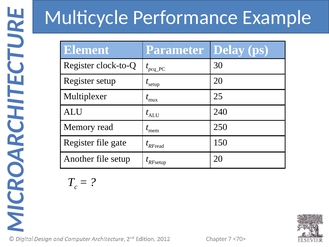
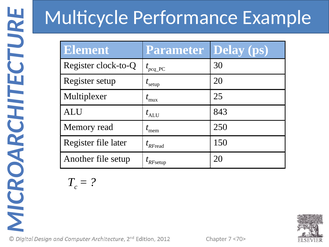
240: 240 -> 843
gate: gate -> later
